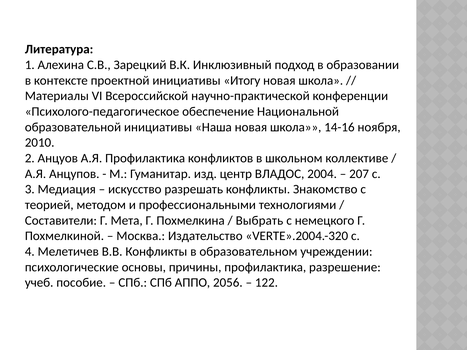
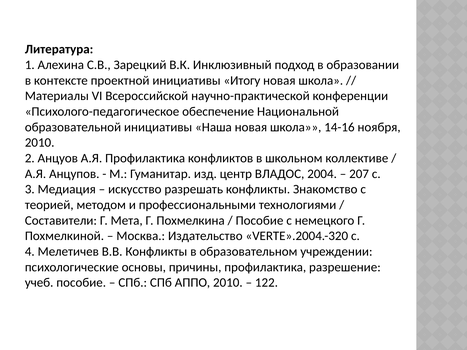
Выбрать at (259, 221): Выбрать -> Пособие
АППО 2056: 2056 -> 2010
